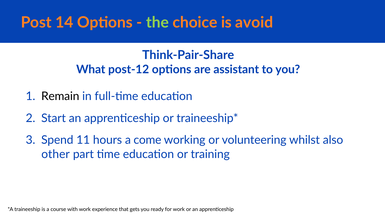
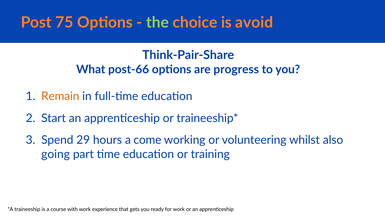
14: 14 -> 75
post-12: post-12 -> post-66
assistant: assistant -> progress
Remain colour: black -> orange
11: 11 -> 29
other: other -> going
